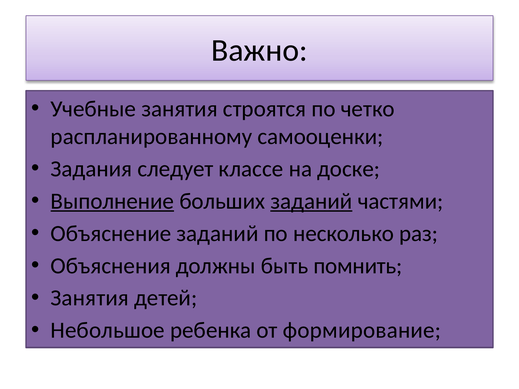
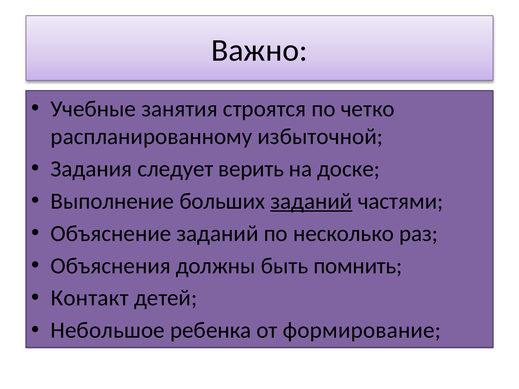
самооценки: самооценки -> избыточной
классе: классе -> верить
Выполнение underline: present -> none
Занятия at (90, 298): Занятия -> Контакт
